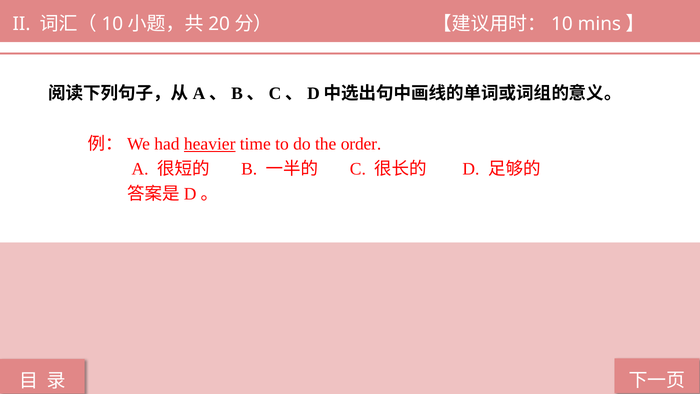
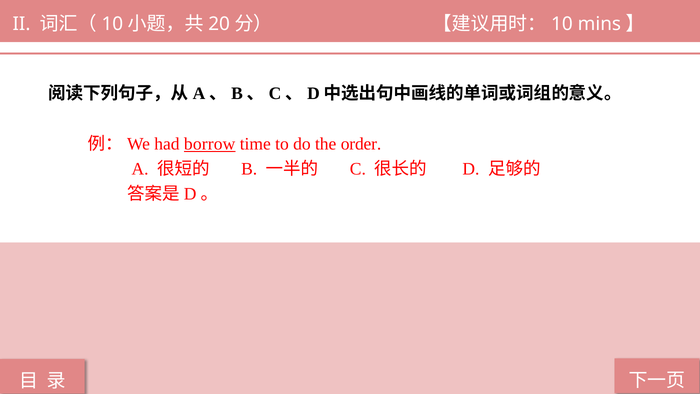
heavier: heavier -> borrow
